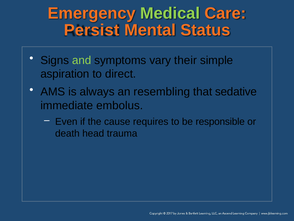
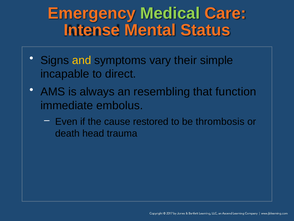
Persist: Persist -> Intense
and colour: light green -> yellow
aspiration: aspiration -> incapable
sedative: sedative -> function
requires: requires -> restored
responsible: responsible -> thrombosis
